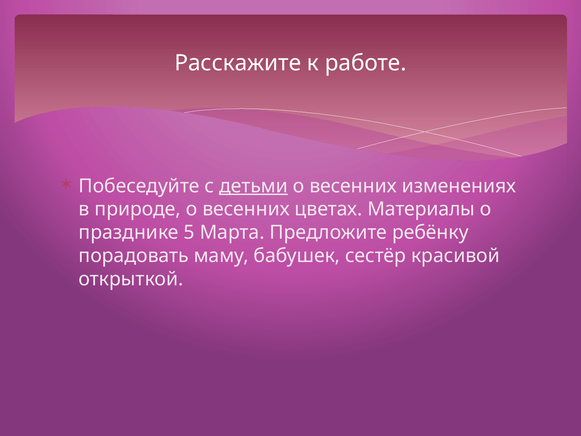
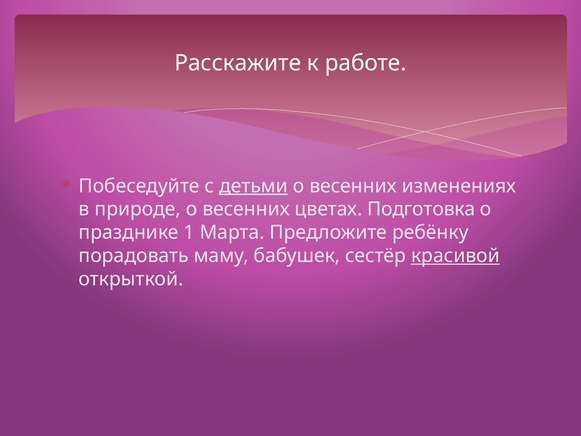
Материалы: Материалы -> Подготовка
5: 5 -> 1
красивой underline: none -> present
